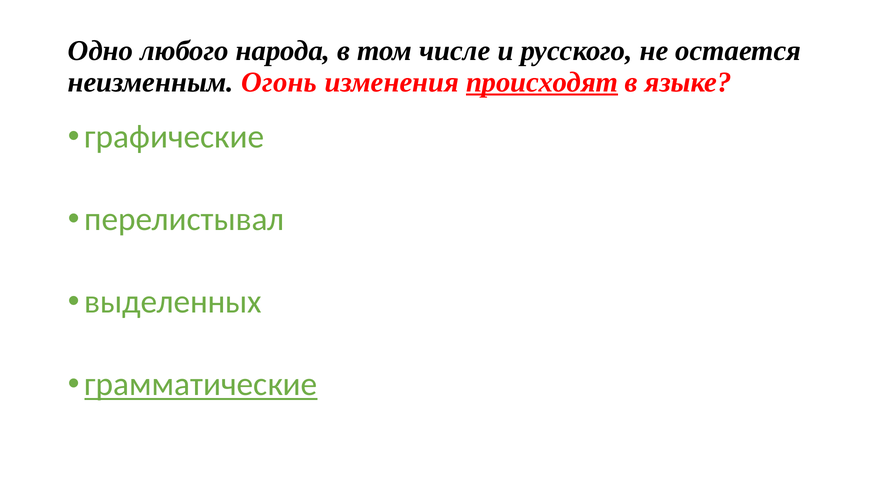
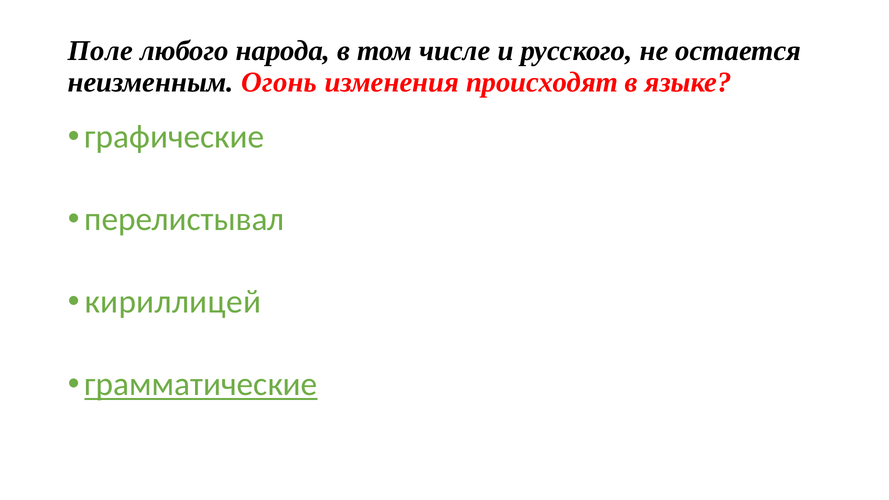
Одно: Одно -> Поле
происходят underline: present -> none
выделенных: выделенных -> кириллицей
